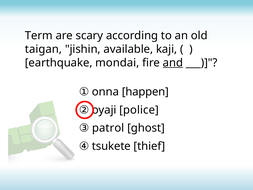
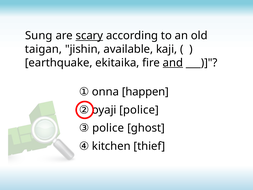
Term: Term -> Sung
scary underline: none -> present
mondai: mondai -> ekitaika
③ patrol: patrol -> police
tsukete: tsukete -> kitchen
